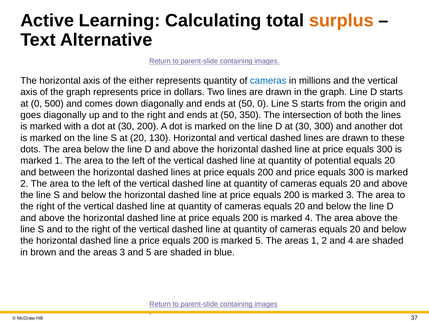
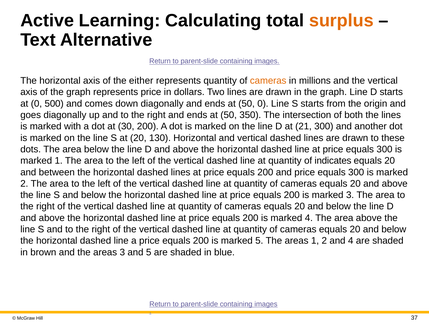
cameras at (268, 81) colour: blue -> orange
D at 30: 30 -> 21
potential: potential -> indicates
